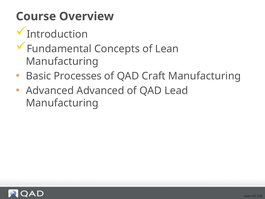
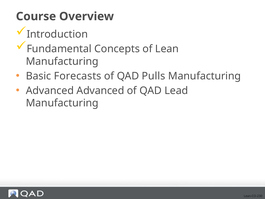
Processes: Processes -> Forecasts
Craft: Craft -> Pulls
